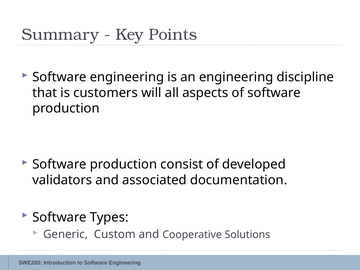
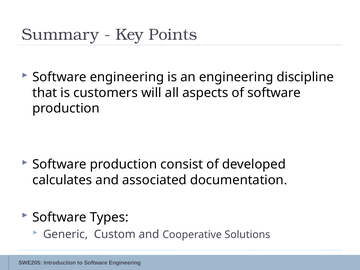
validators: validators -> calculates
